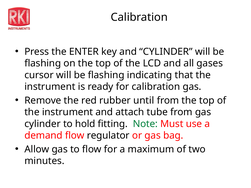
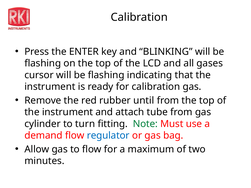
and CYLINDER: CYLINDER -> BLINKING
hold: hold -> turn
regulator colour: black -> blue
